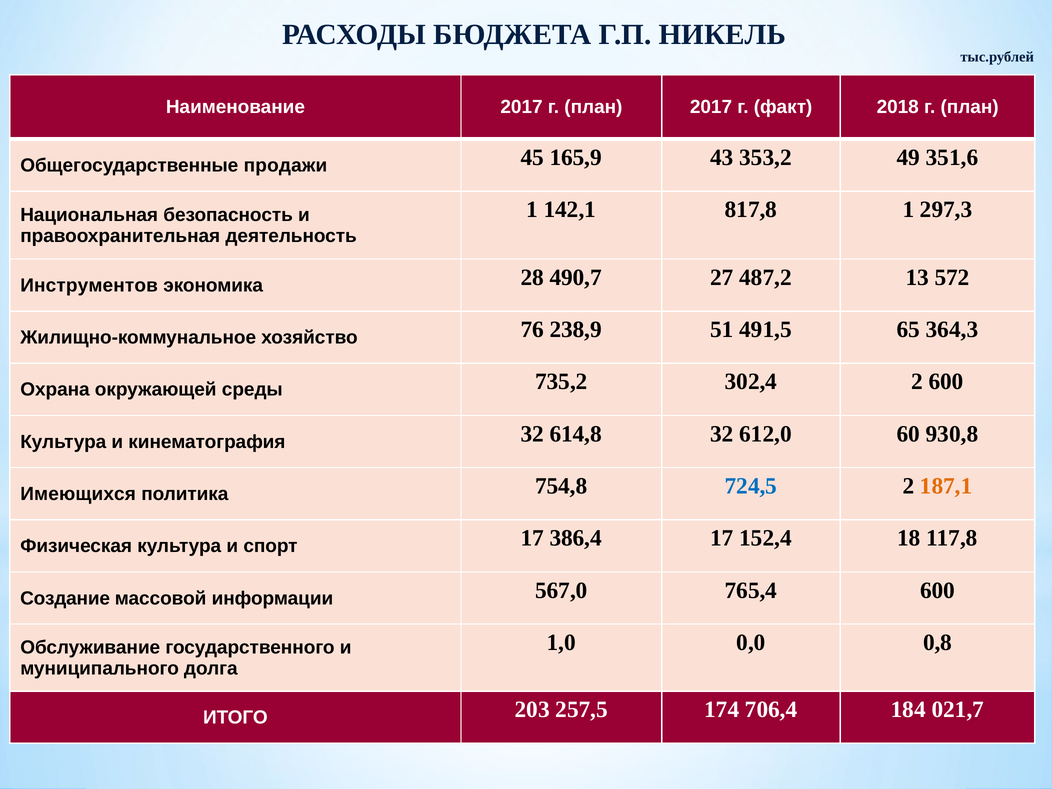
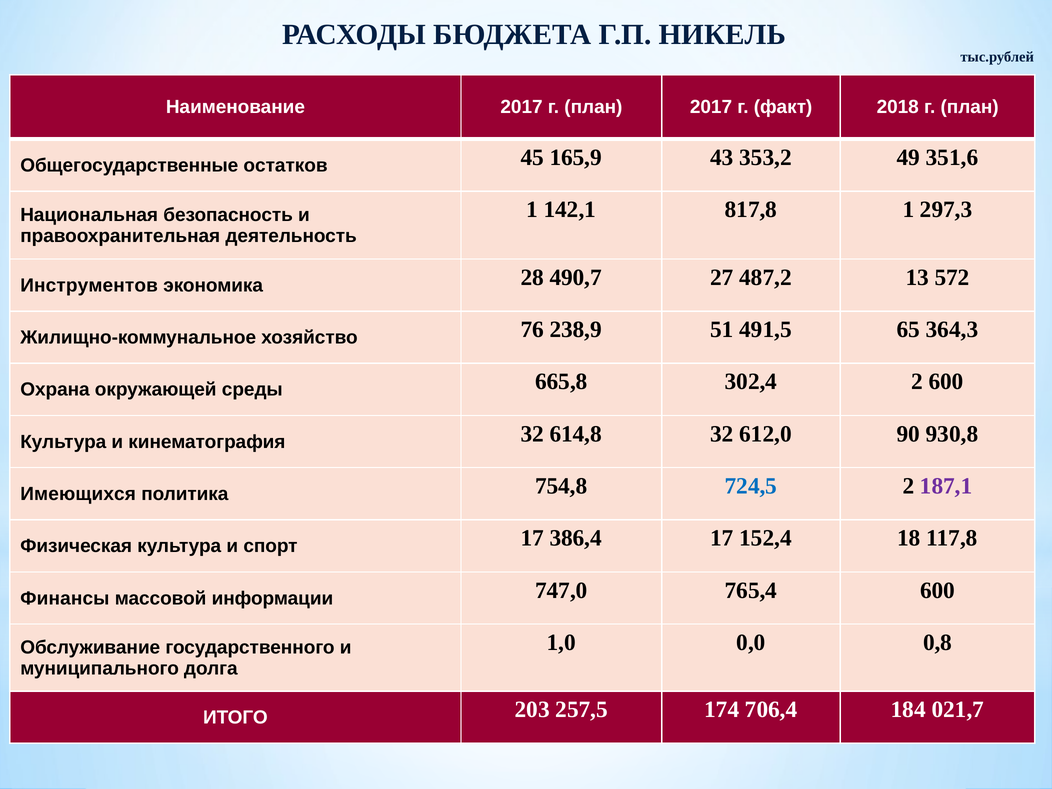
продажи: продажи -> остатков
735,2: 735,2 -> 665,8
60: 60 -> 90
187,1 colour: orange -> purple
Создание: Создание -> Финансы
567,0: 567,0 -> 747,0
